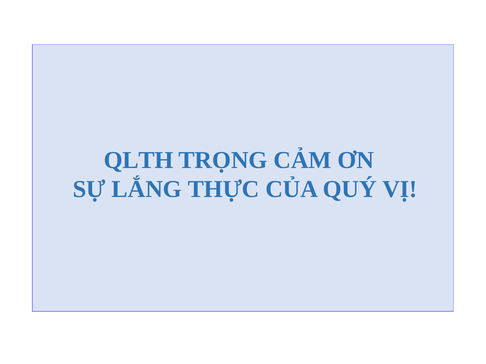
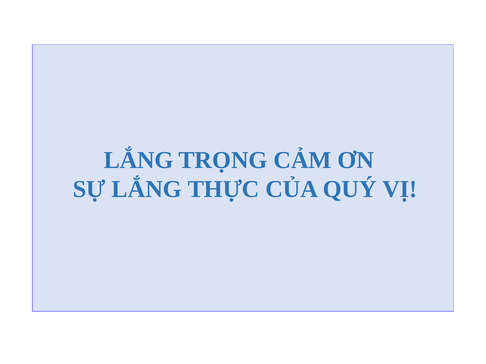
QLTH at (139, 160): QLTH -> LẮNG
